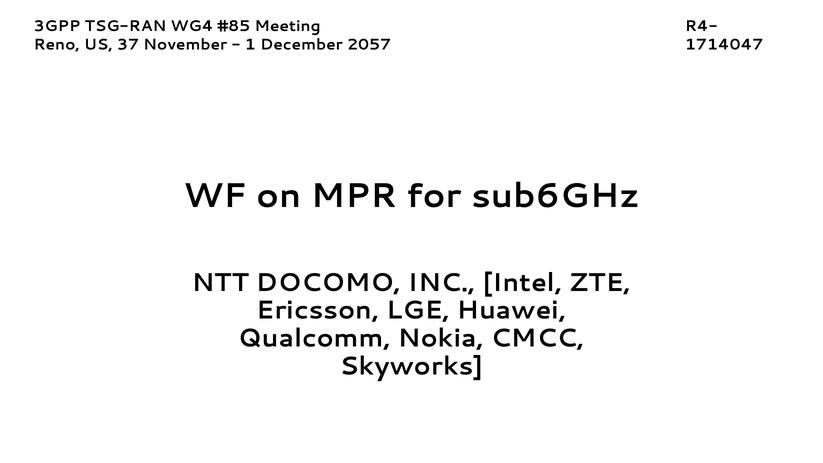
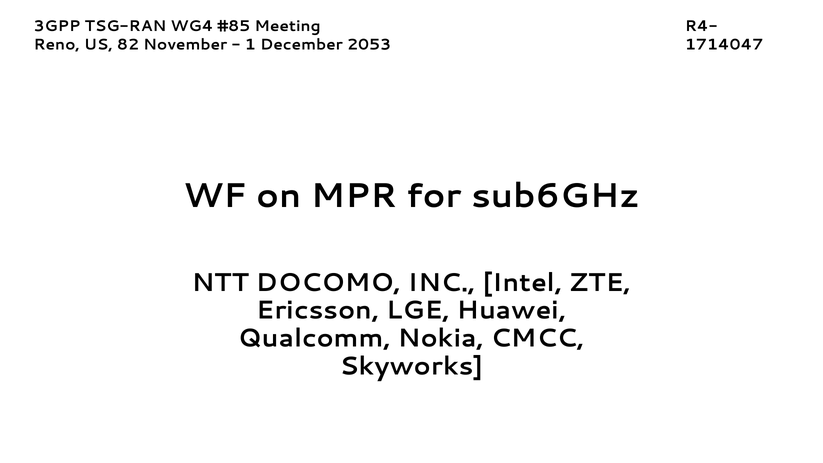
37: 37 -> 82
2057: 2057 -> 2053
